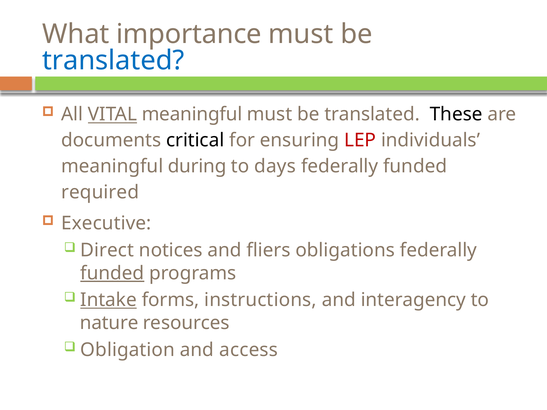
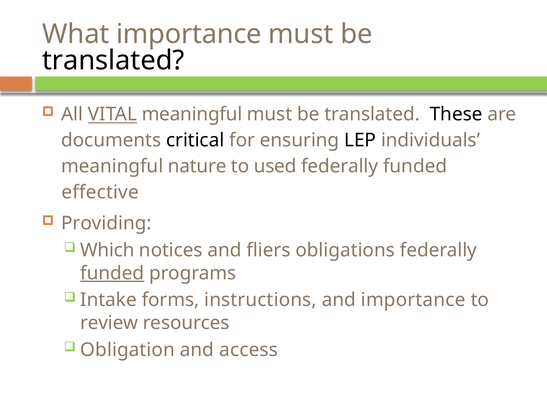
translated at (113, 61) colour: blue -> black
LEP colour: red -> black
during: during -> nature
days: days -> used
required: required -> effective
Executive: Executive -> Providing
Direct: Direct -> Which
Intake underline: present -> none
and interagency: interagency -> importance
nature: nature -> review
